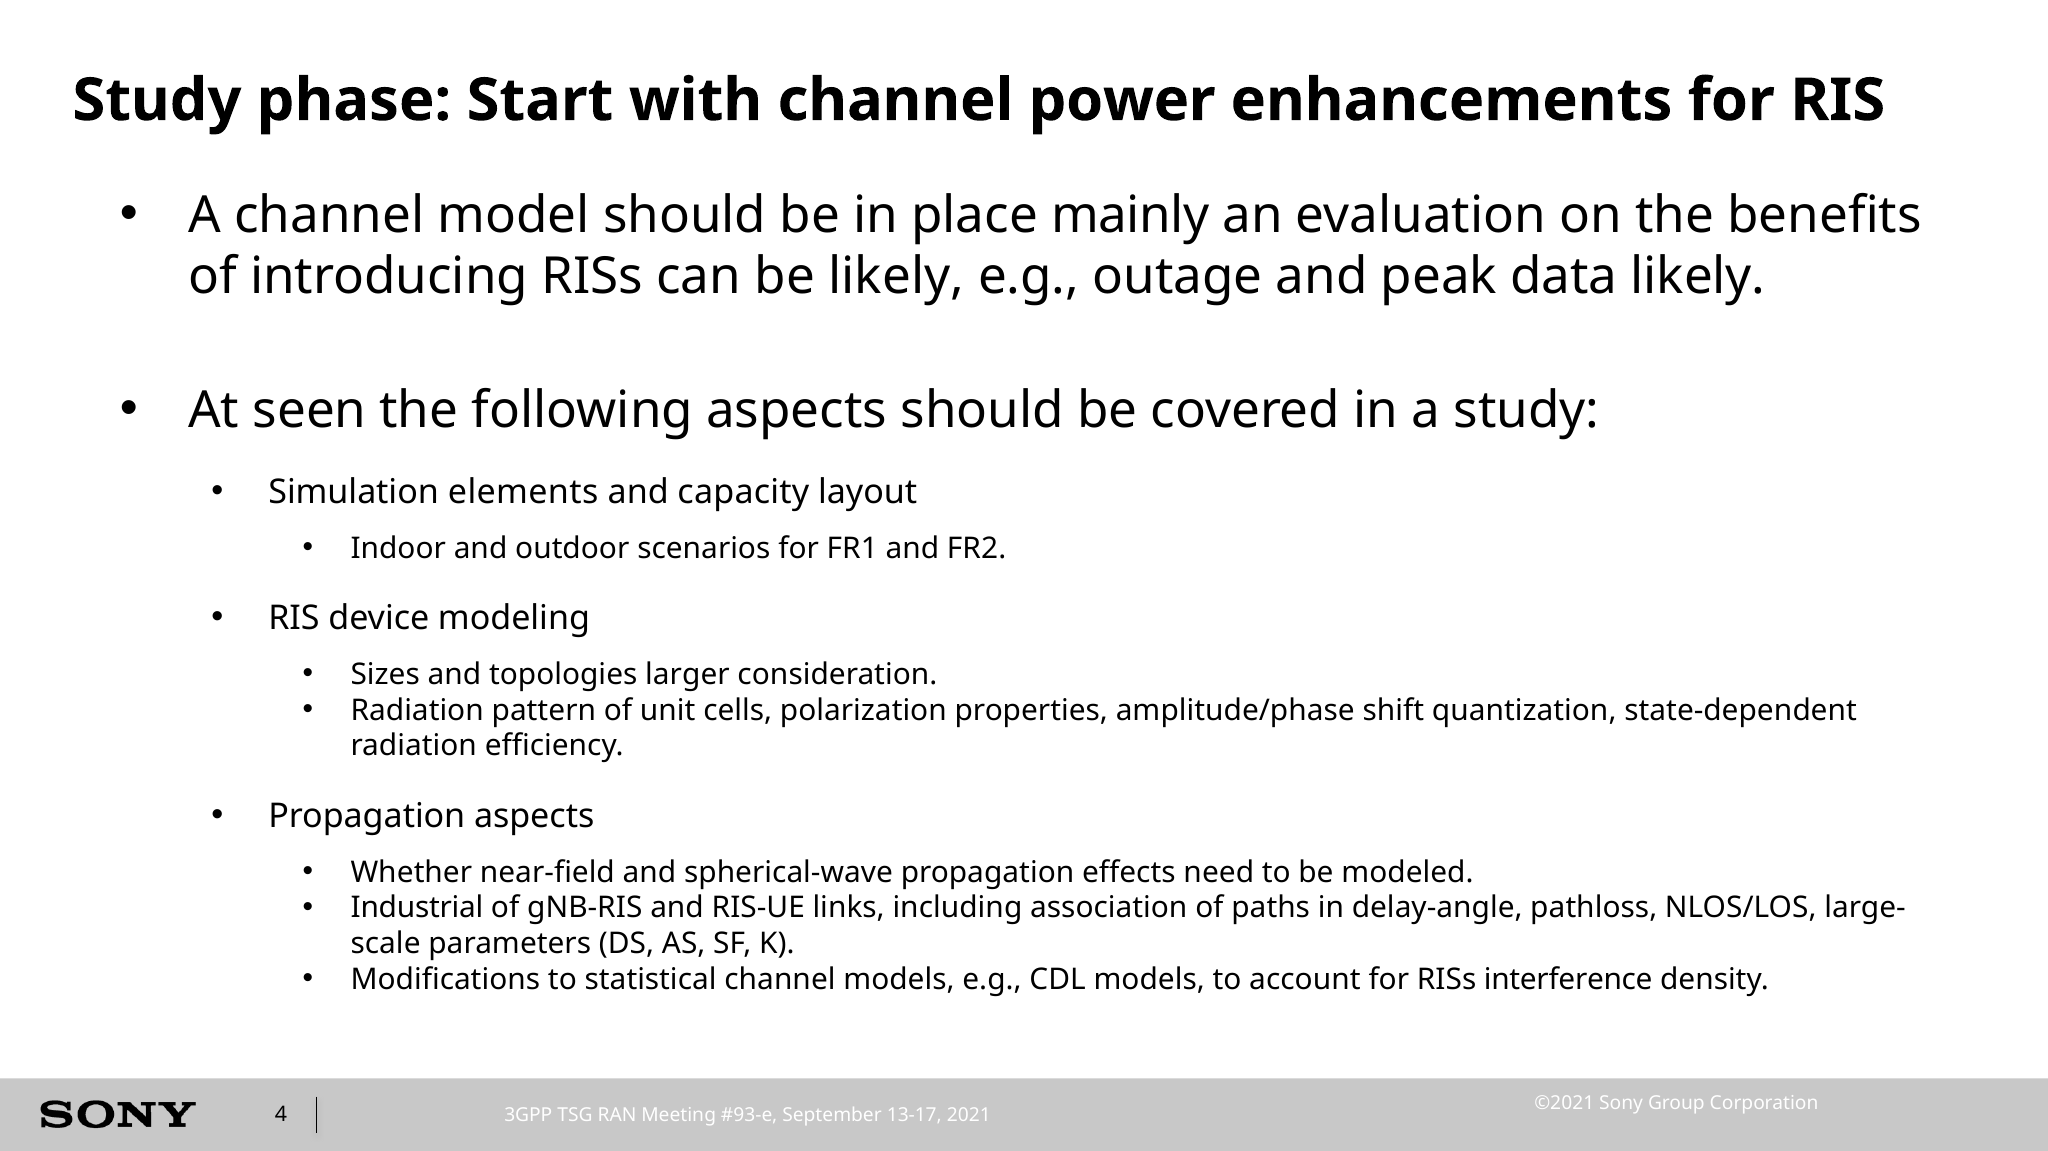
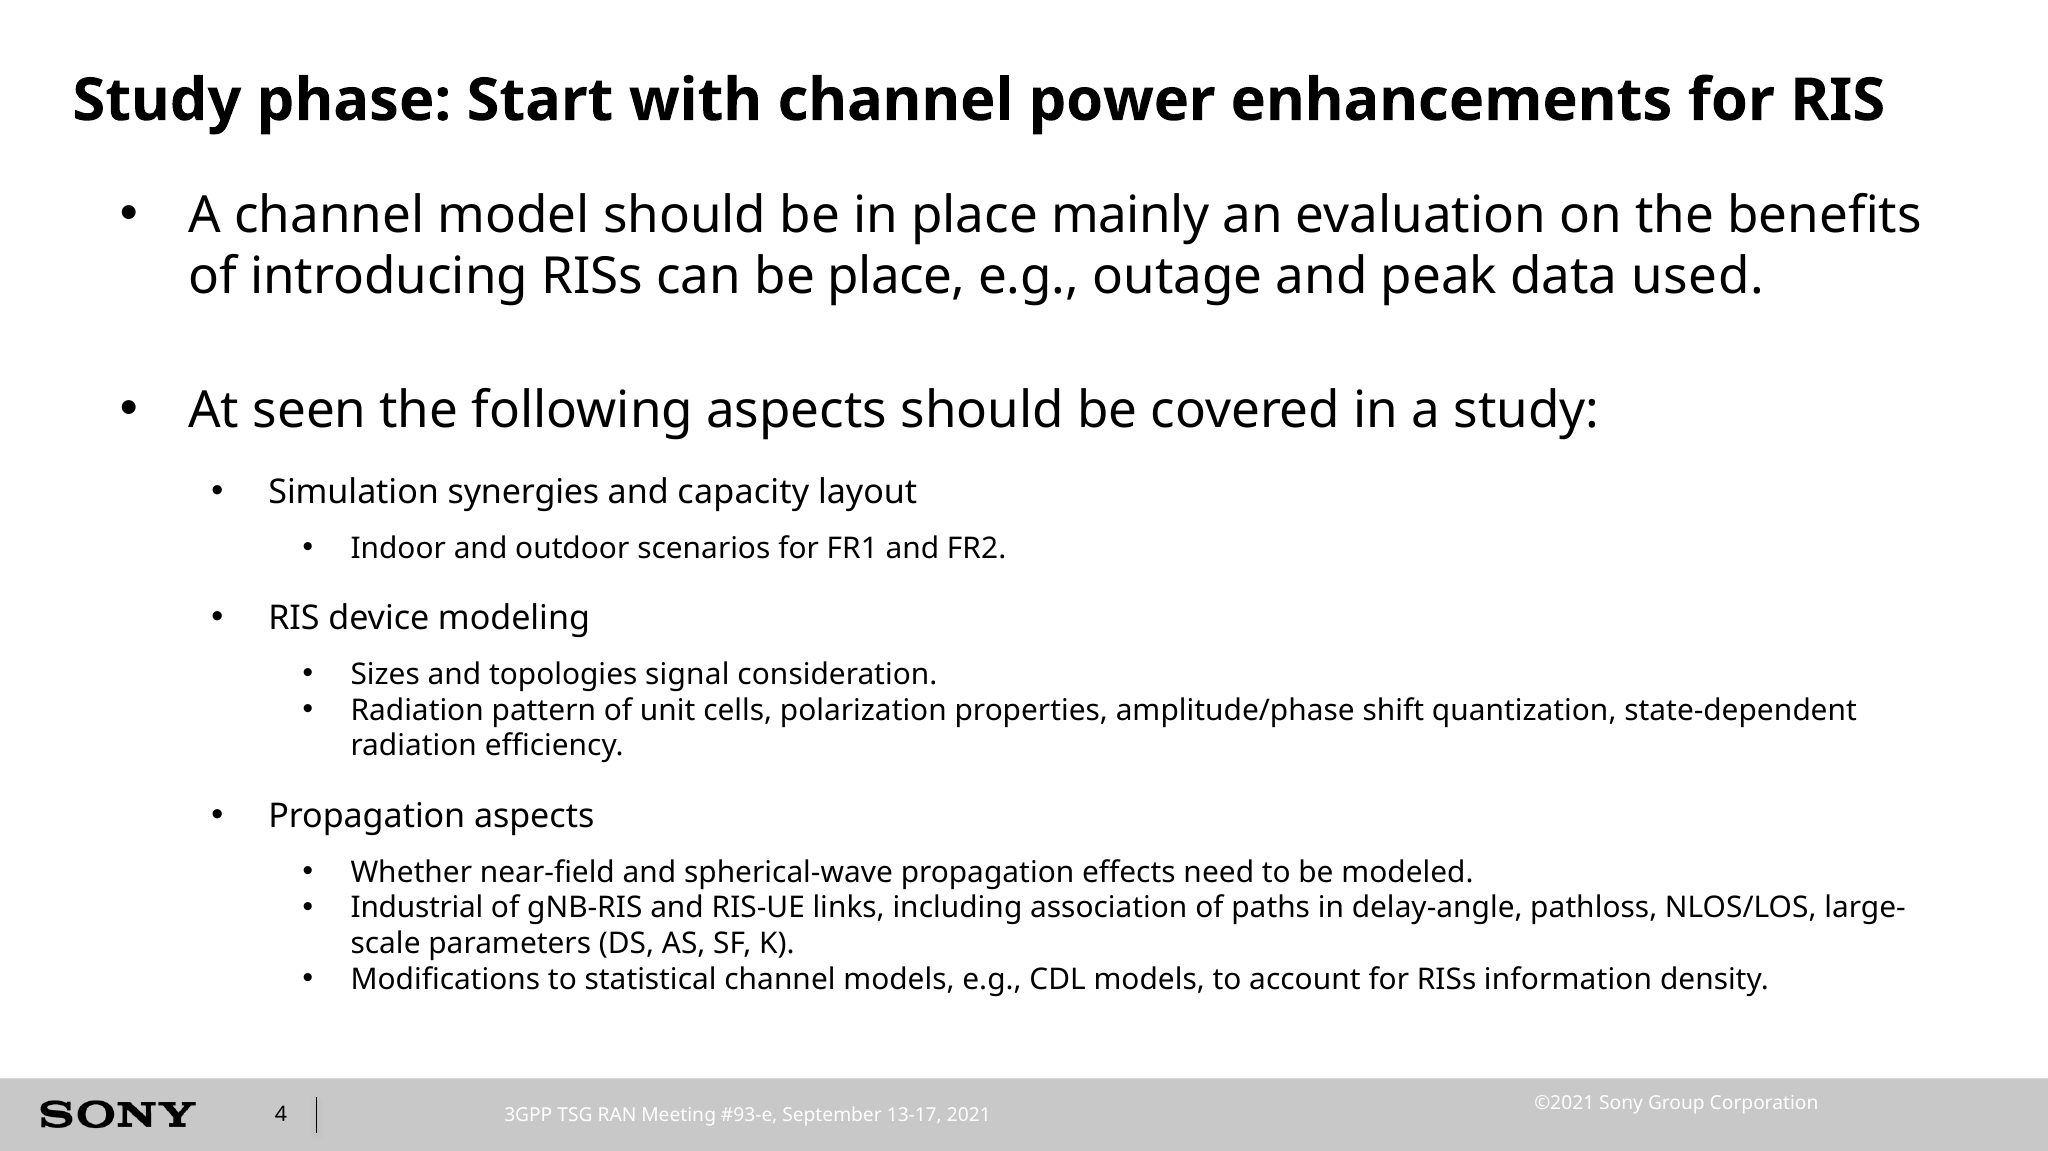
be likely: likely -> place
data likely: likely -> used
elements: elements -> synergies
larger: larger -> signal
interference: interference -> information
